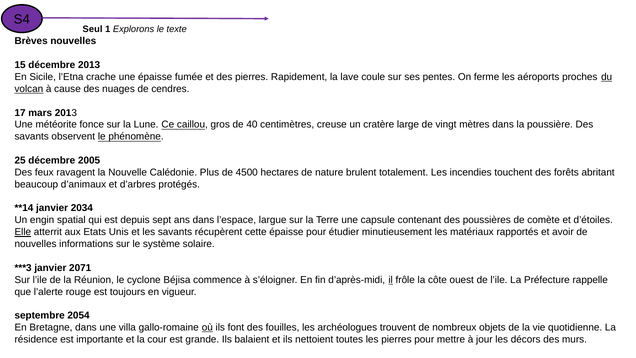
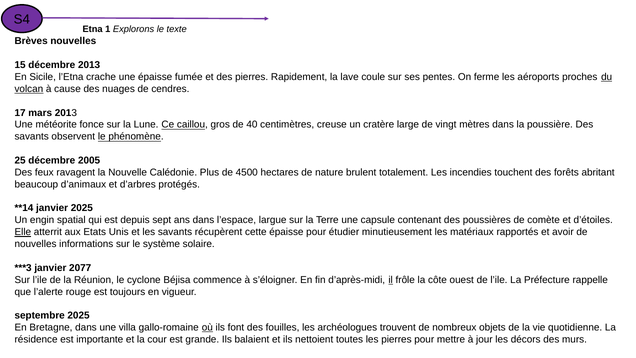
Seul: Seul -> Etna
janvier 2034: 2034 -> 2025
2071: 2071 -> 2077
septembre 2054: 2054 -> 2025
